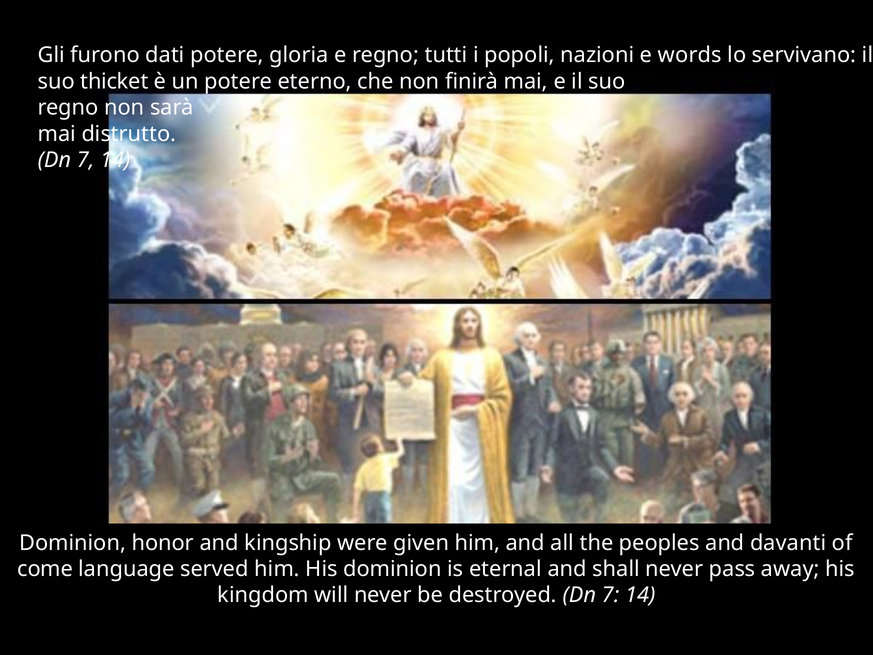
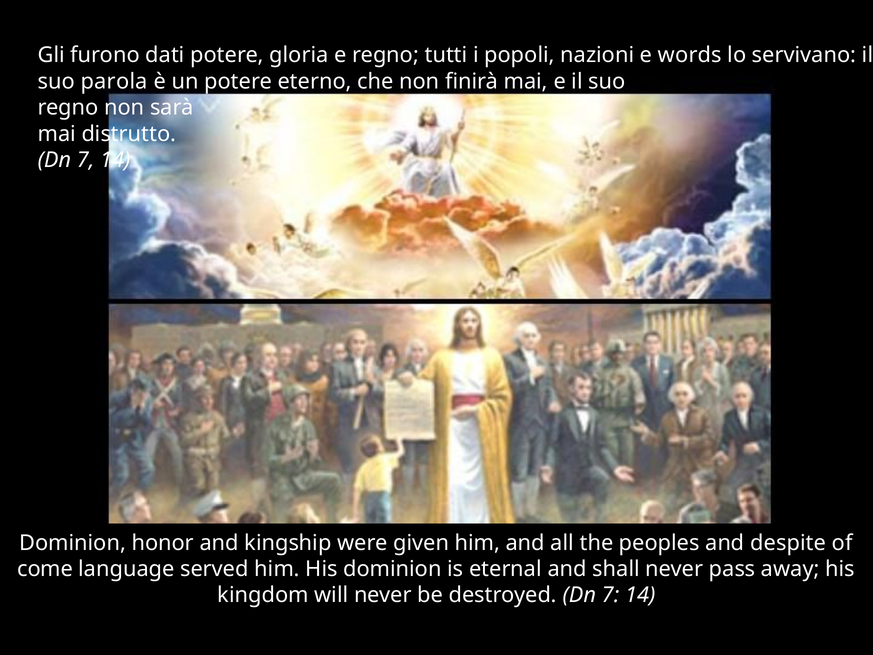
thicket: thicket -> parola
davanti: davanti -> despite
